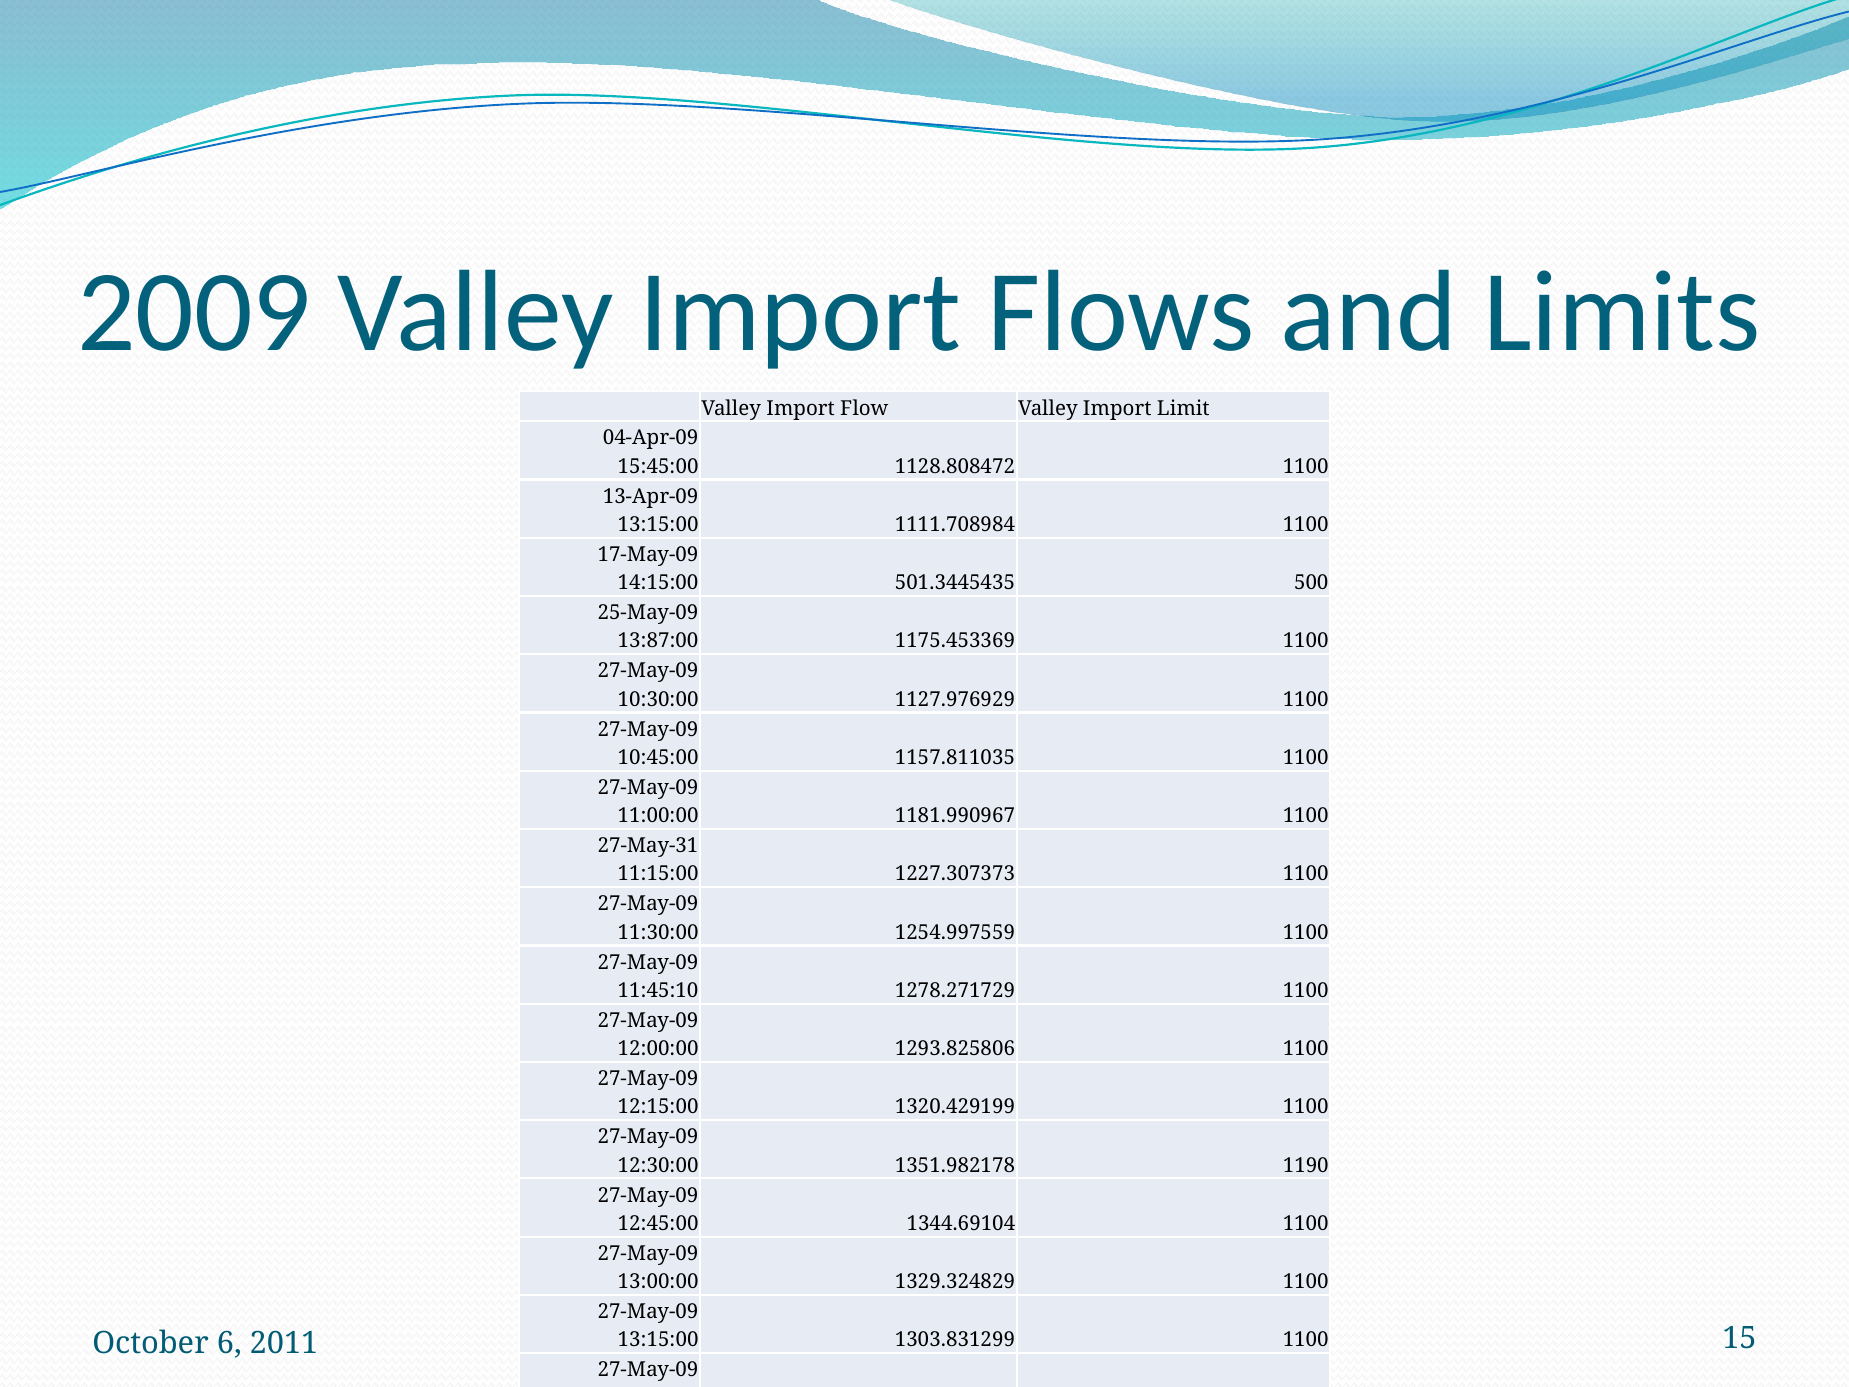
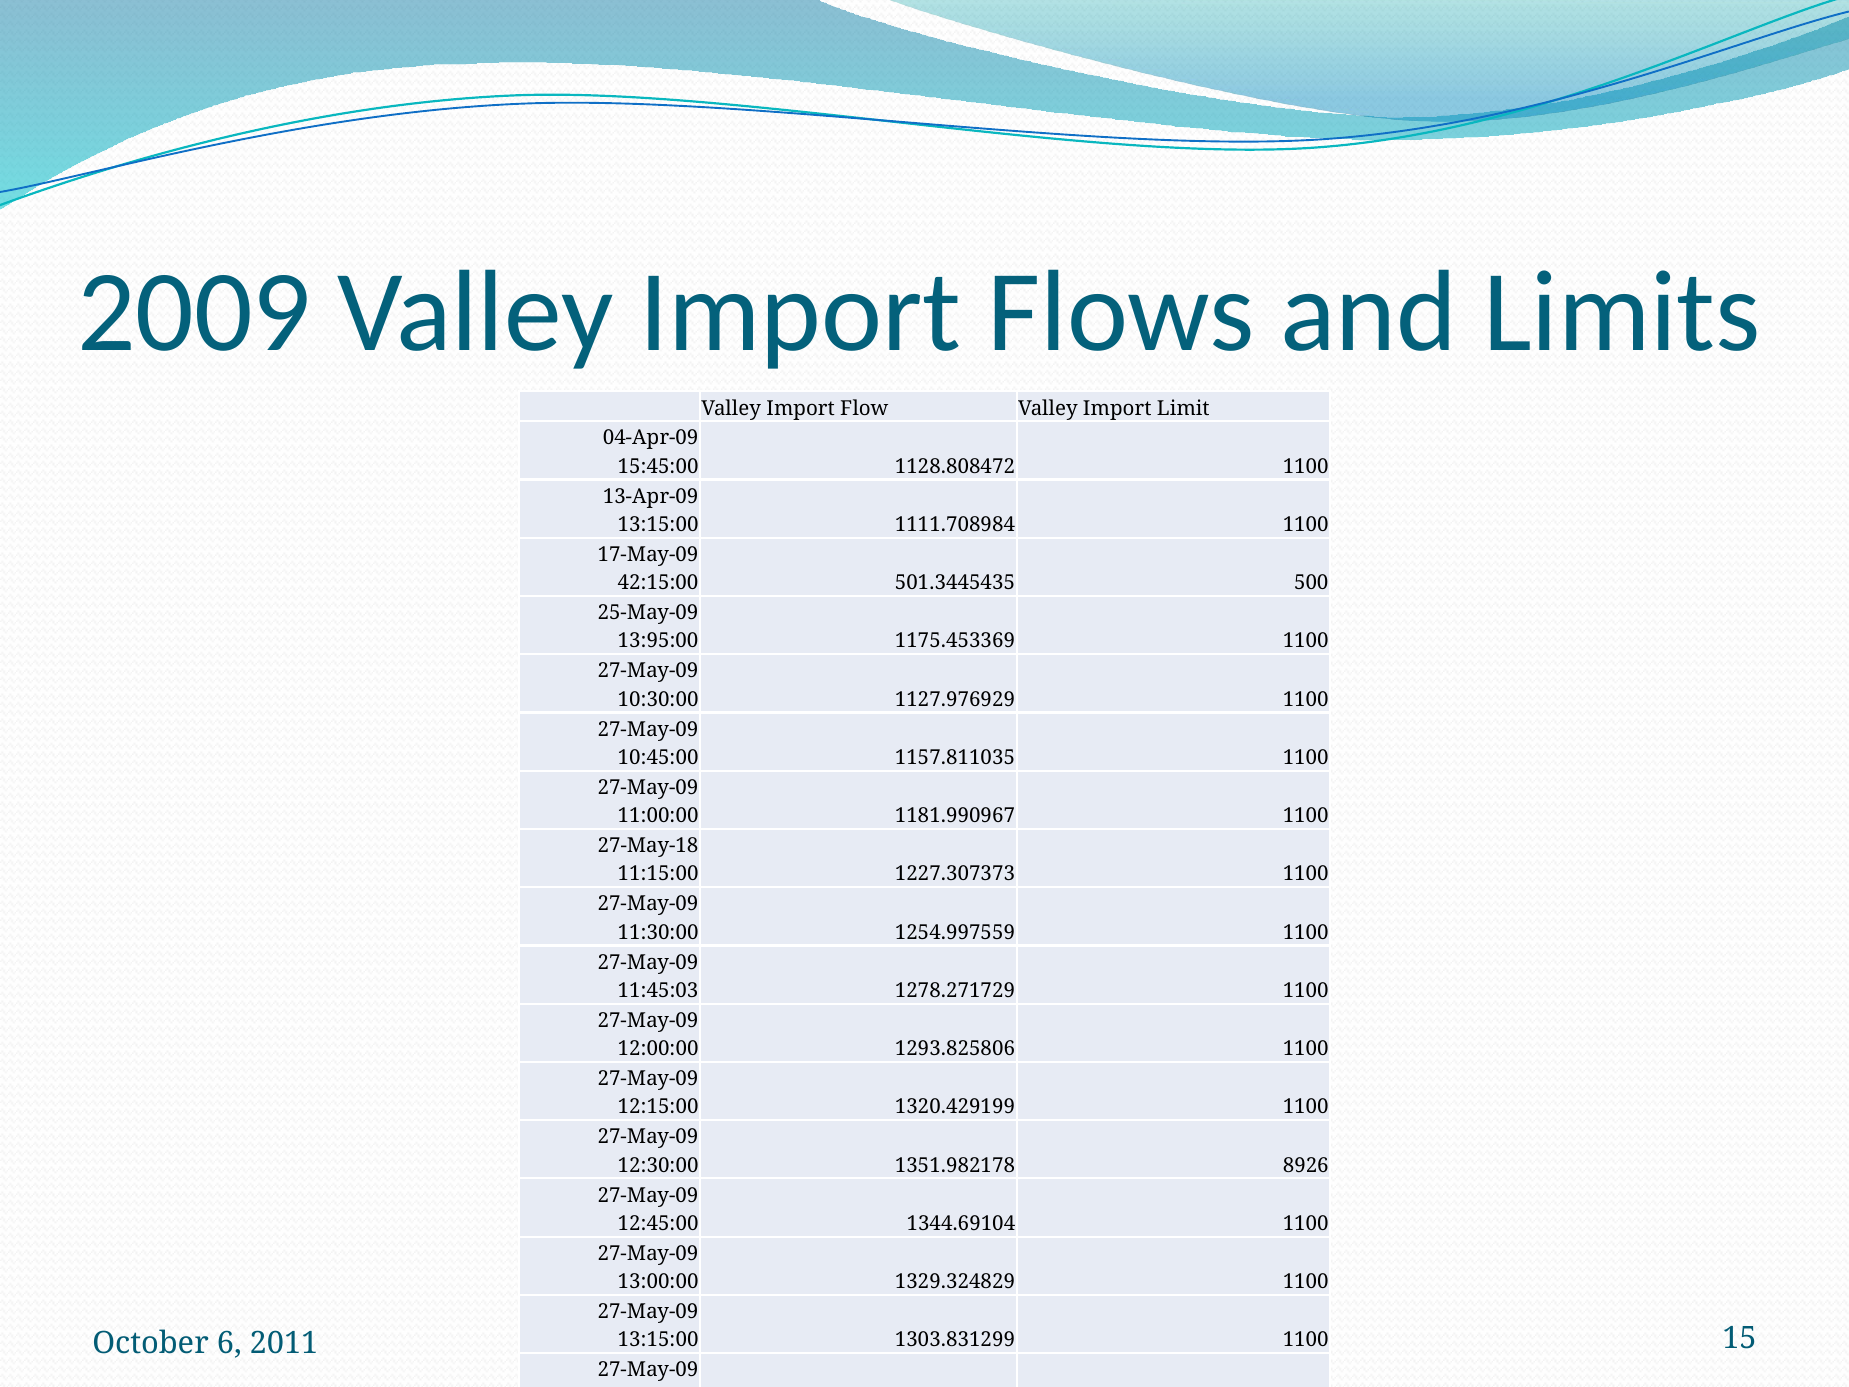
14:15:00 at (658, 583): 14:15:00 -> 42:15:00
13:87:00: 13:87:00 -> 13:95:00
27-May-31: 27-May-31 -> 27-May-18
11:45:10: 11:45:10 -> 11:45:03
1190: 1190 -> 8926
